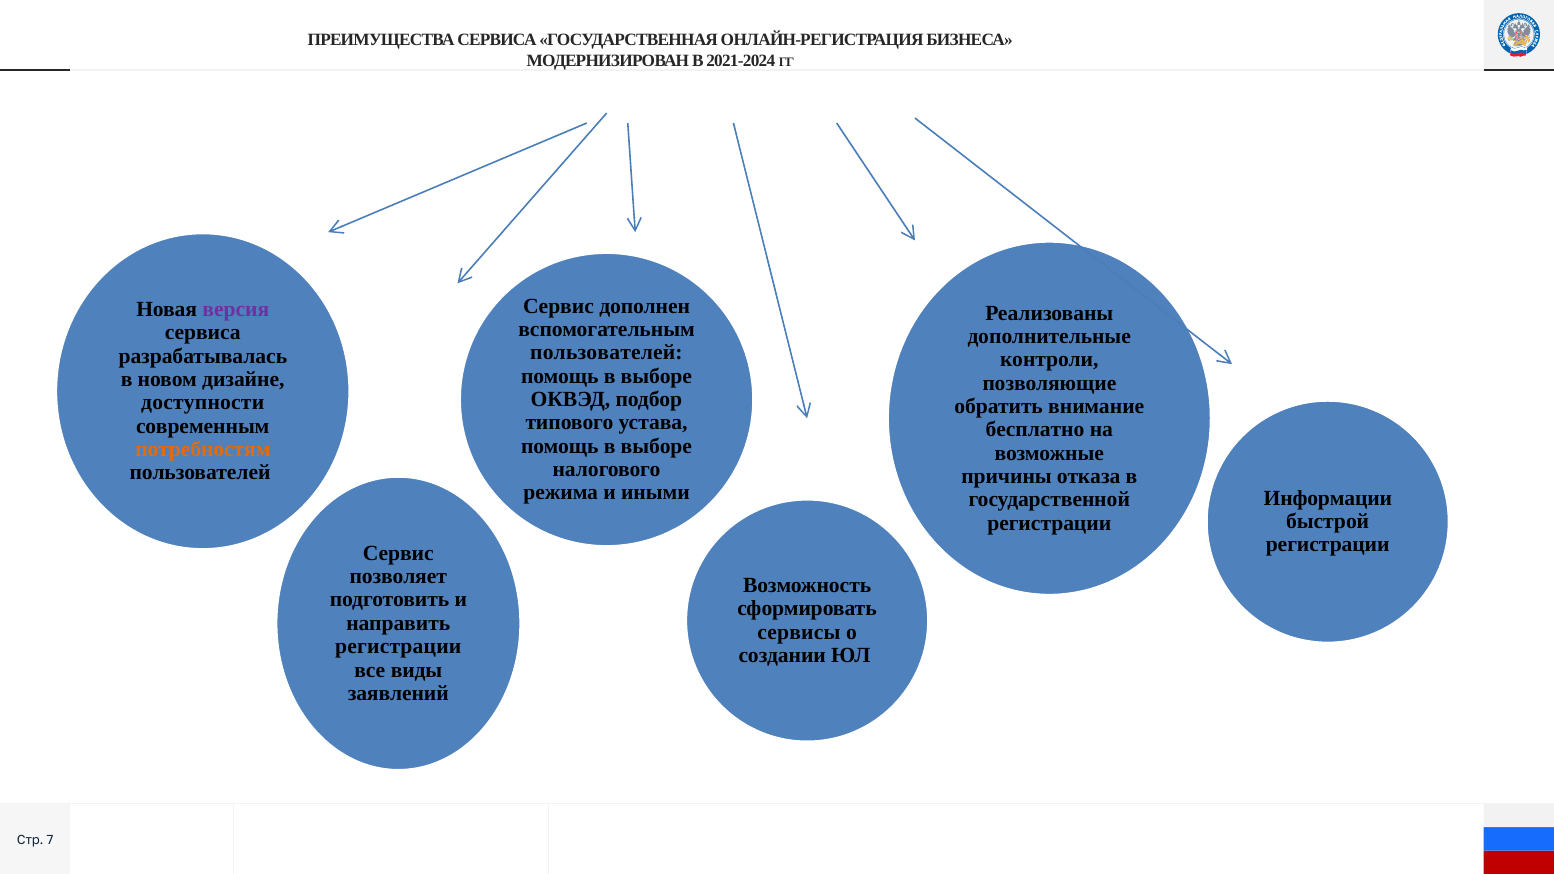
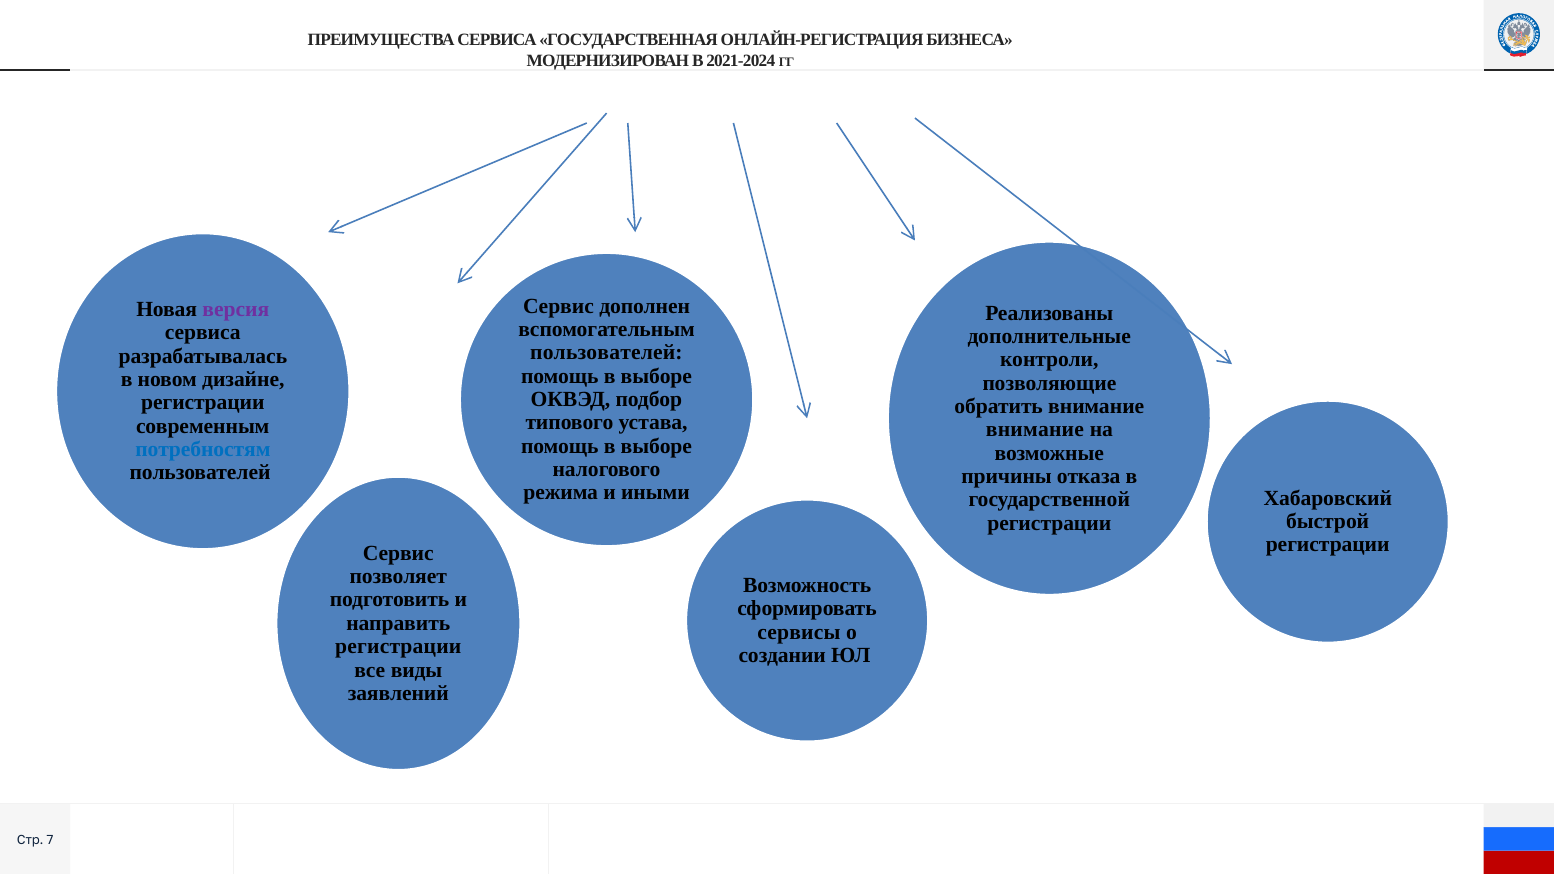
доступности at (203, 403): доступности -> регистрации
бесплатно at (1035, 430): бесплатно -> внимание
потребностям colour: orange -> blue
Информации: Информации -> Хабаровский
